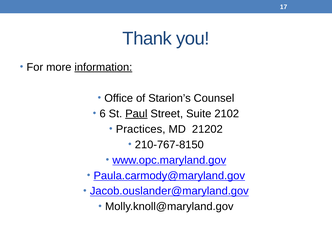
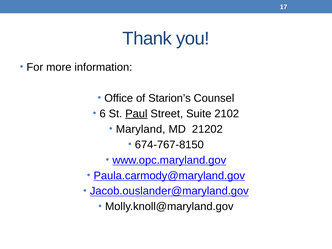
information underline: present -> none
Practices: Practices -> Maryland
210-767-8150: 210-767-8150 -> 674-767-8150
